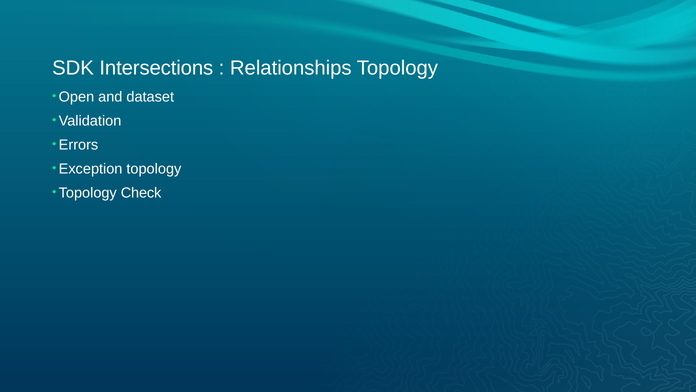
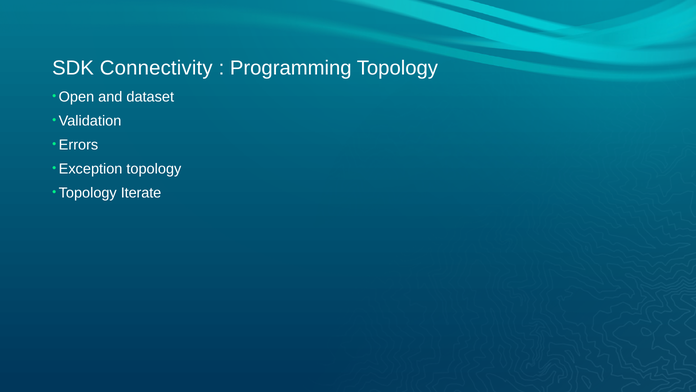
Intersections: Intersections -> Connectivity
Relationships: Relationships -> Programming
Check: Check -> Iterate
